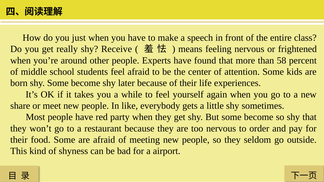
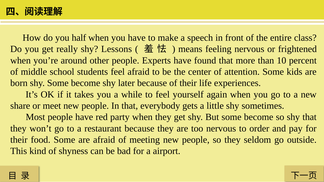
just: just -> half
Receive: Receive -> Lessons
58: 58 -> 10
In like: like -> that
